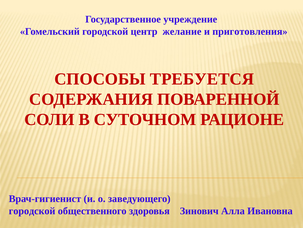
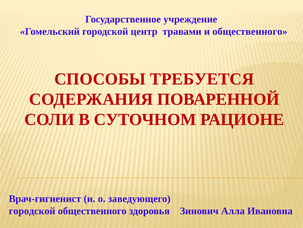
желание: желание -> травами
и приготовления: приготовления -> общественного
